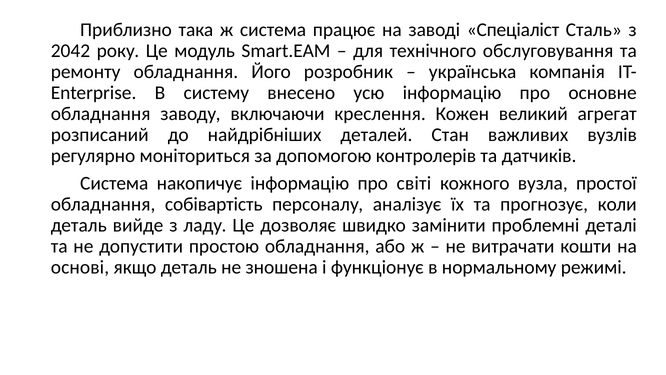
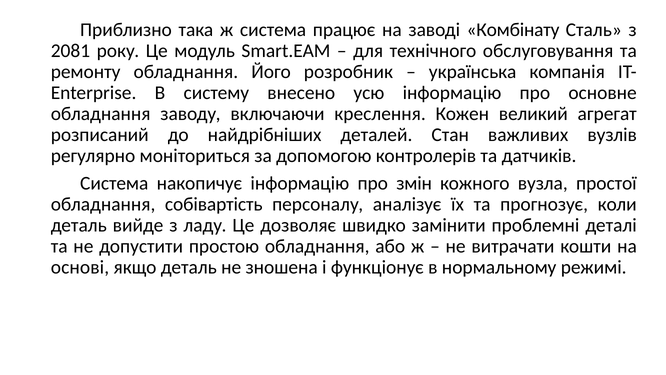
Спеціаліст: Спеціаліст -> Комбінату
2042: 2042 -> 2081
світі: світі -> змін
